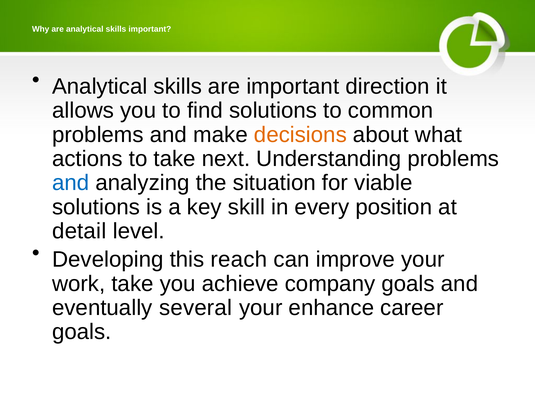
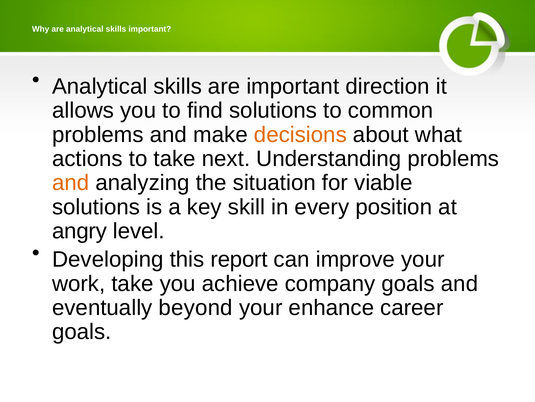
and at (71, 183) colour: blue -> orange
detail: detail -> angry
reach: reach -> report
several: several -> beyond
